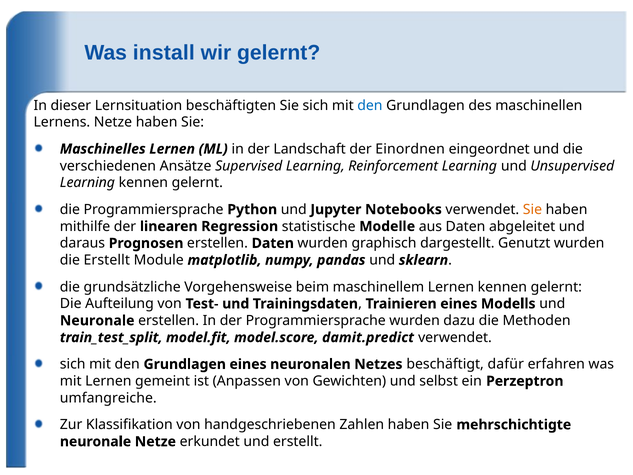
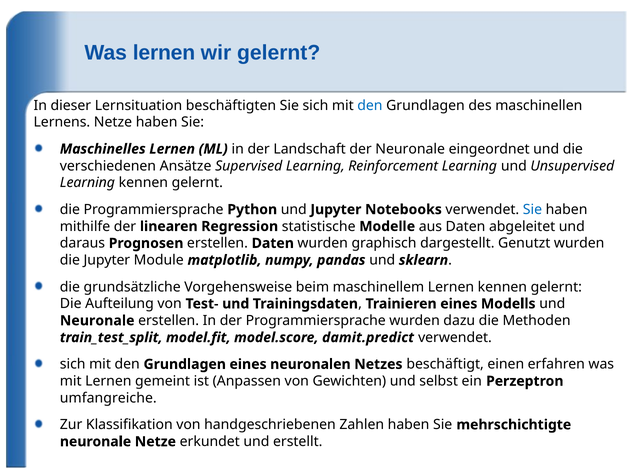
Was install: install -> lernen
der Einordnen: Einordnen -> Neuronale
Sie at (532, 209) colour: orange -> blue
die Erstellt: Erstellt -> Jupyter
dafür: dafür -> einen
